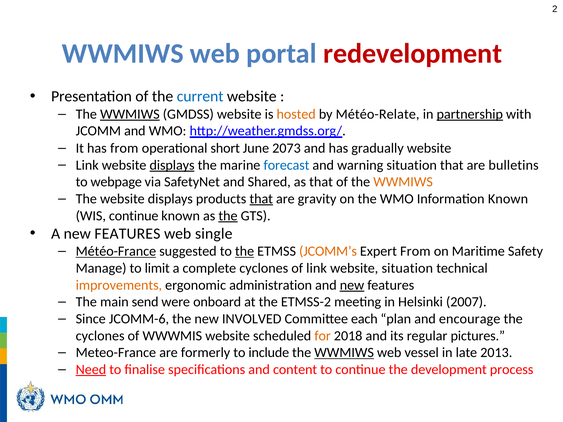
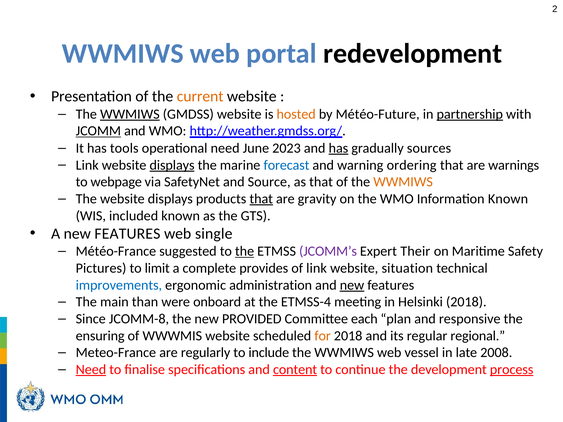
redevelopment colour: red -> black
current colour: blue -> orange
Météo-Relate: Météo-Relate -> Météo-Future
JCOMM underline: none -> present
has from: from -> tools
operational short: short -> need
2073: 2073 -> 2023
has at (338, 148) underline: none -> present
gradually website: website -> sources
warning situation: situation -> ordering
bulletins: bulletins -> warnings
Shared: Shared -> Source
WIS continue: continue -> included
the at (228, 216) underline: present -> none
Météo-France underline: present -> none
JCOMM’s colour: orange -> purple
Expert From: From -> Their
Manage: Manage -> Pictures
complete cyclones: cyclones -> provides
improvements colour: orange -> blue
send: send -> than
ETMSS-2: ETMSS-2 -> ETMSS-4
Helsinki 2007: 2007 -> 2018
JCOMM-6: JCOMM-6 -> JCOMM-8
INVOLVED: INVOLVED -> PROVIDED
encourage: encourage -> responsive
cyclones at (100, 336): cyclones -> ensuring
pictures: pictures -> regional
formerly: formerly -> regularly
WWMIWS at (344, 353) underline: present -> none
2013: 2013 -> 2008
content underline: none -> present
process underline: none -> present
